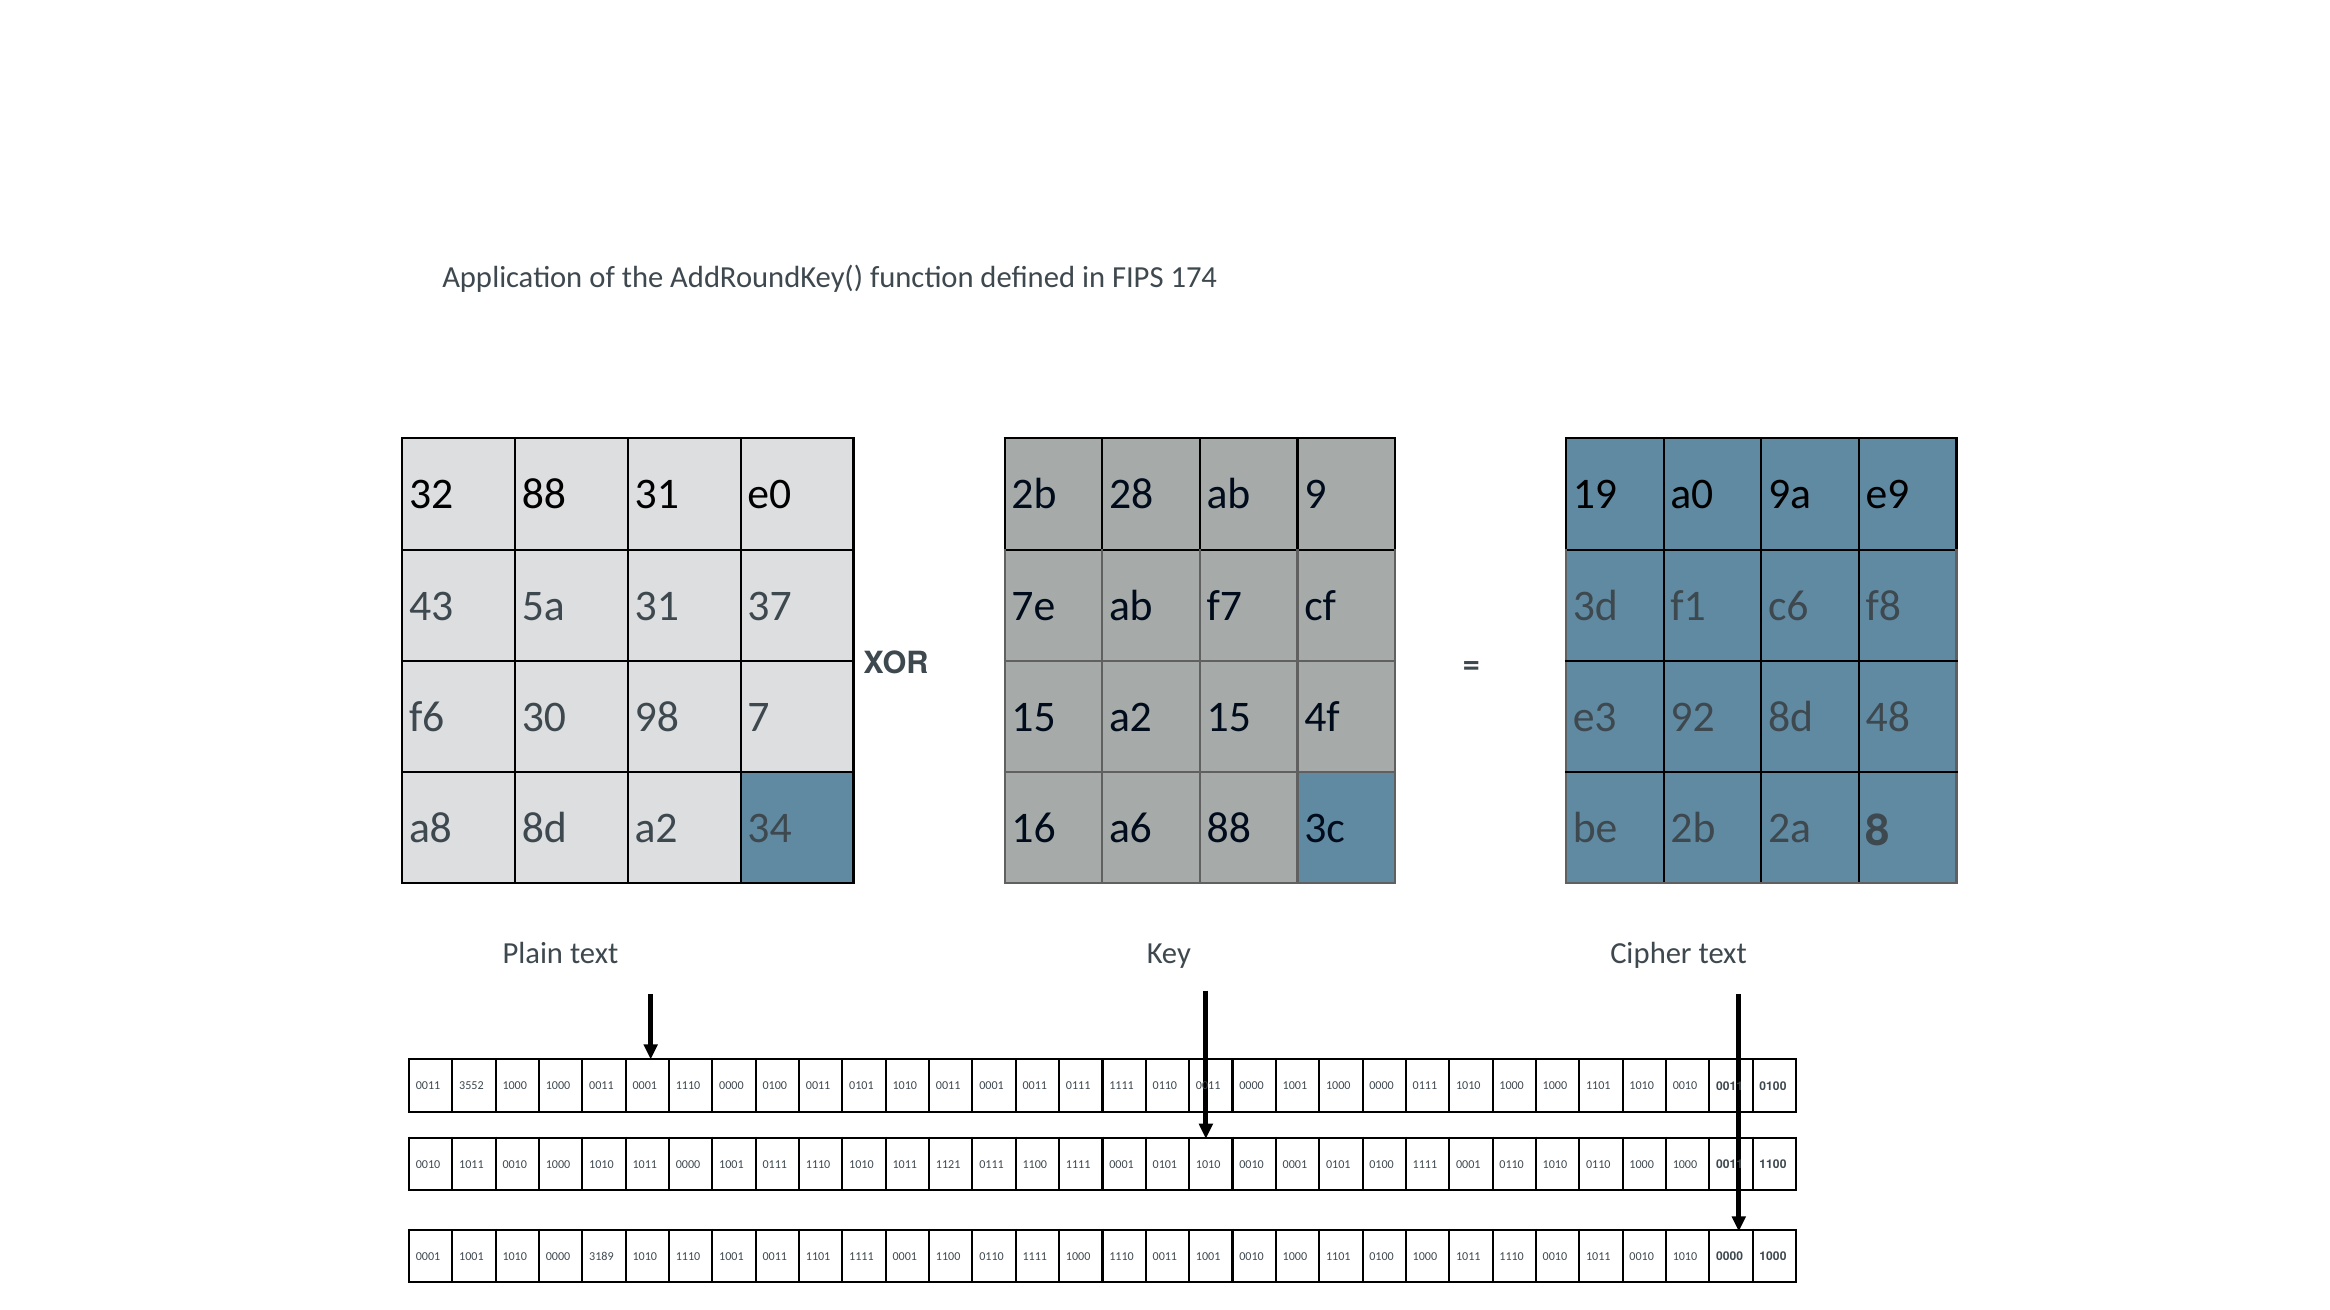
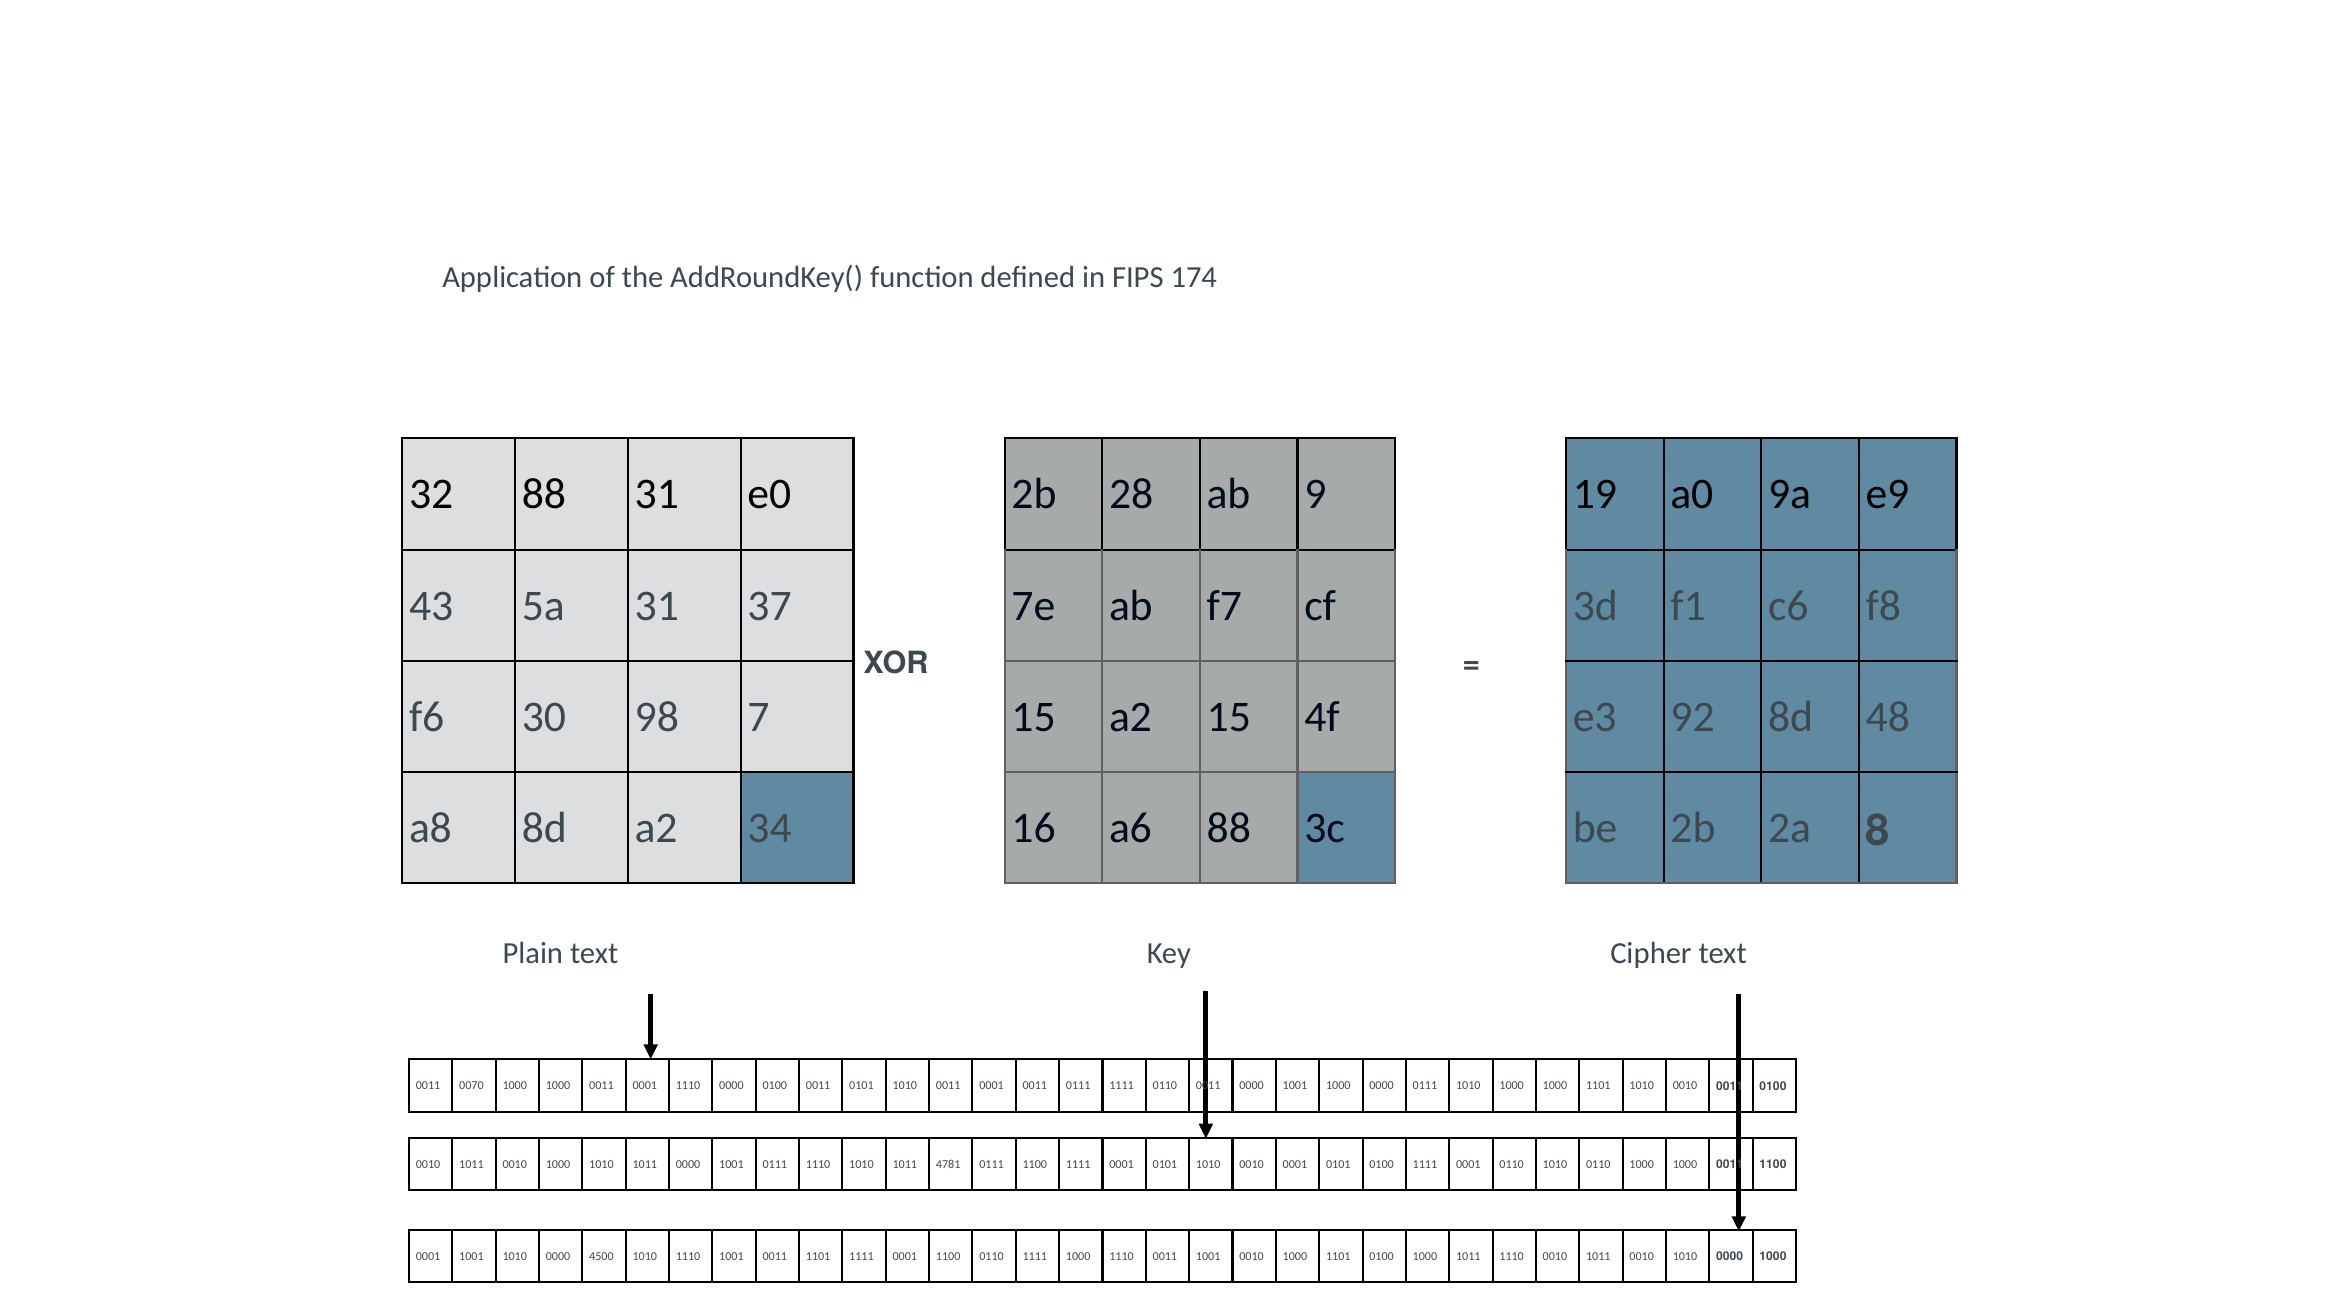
3552: 3552 -> 0070
1121: 1121 -> 4781
3189: 3189 -> 4500
